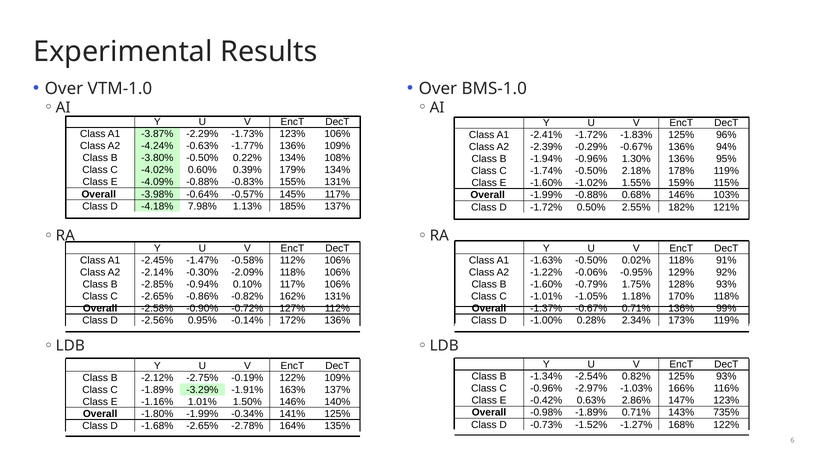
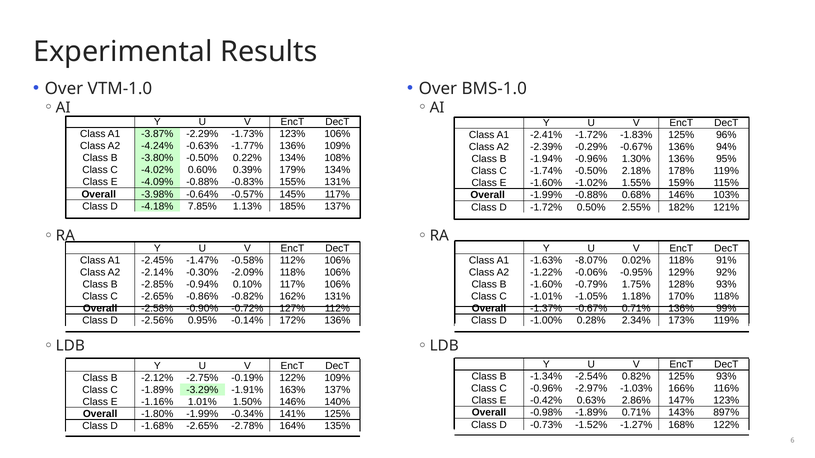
7.98%: 7.98% -> 7.85%
-1.63% -0.50%: -0.50% -> -8.07%
735%: 735% -> 897%
